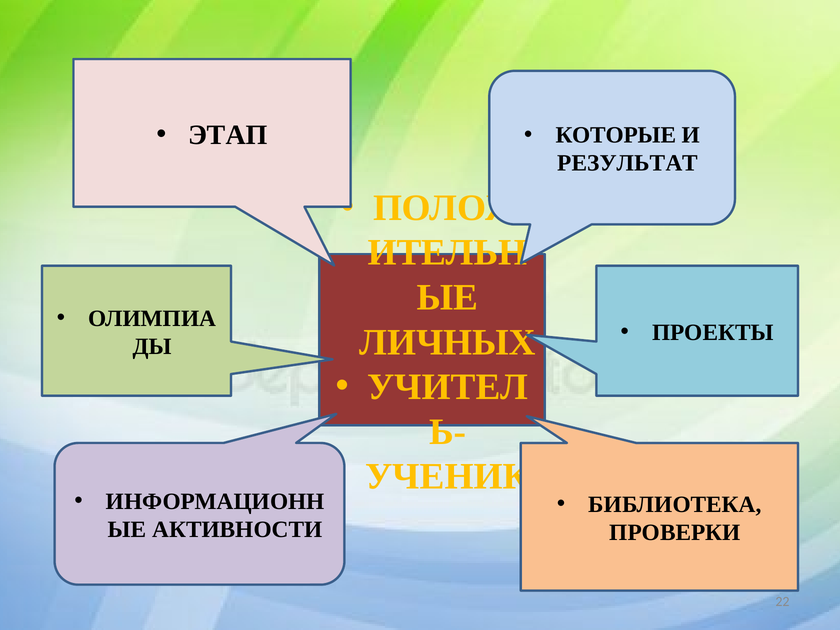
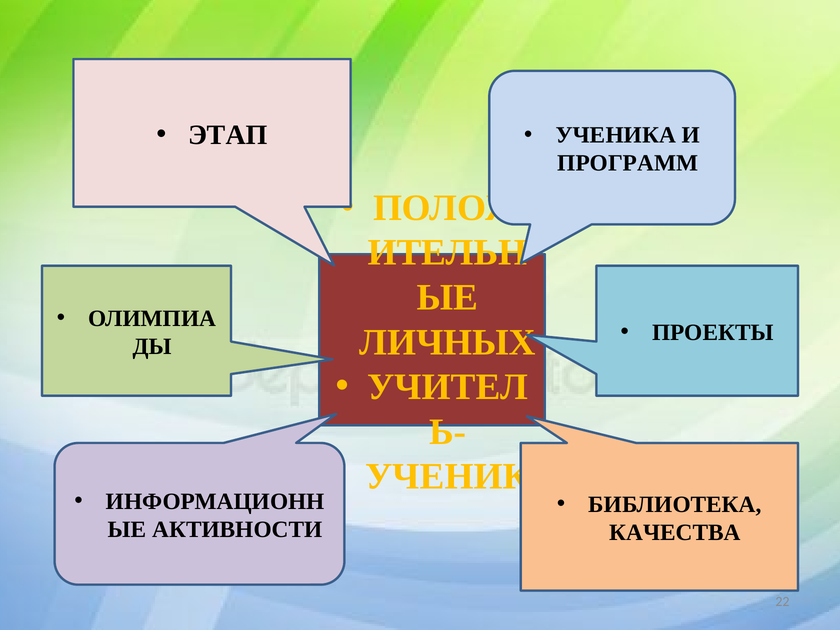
КОТОРЫЕ: КОТОРЫЕ -> УЧЕНИКА
РЕЗУЛЬТАТ: РЕЗУЛЬТАТ -> ПРОГРАММ
ПРОВЕРКИ: ПРОВЕРКИ -> КАЧЕСТВА
